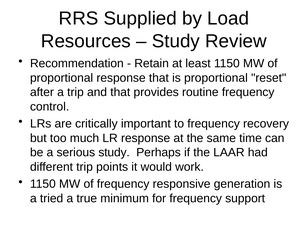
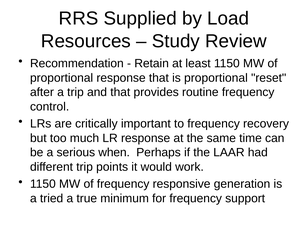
serious study: study -> when
